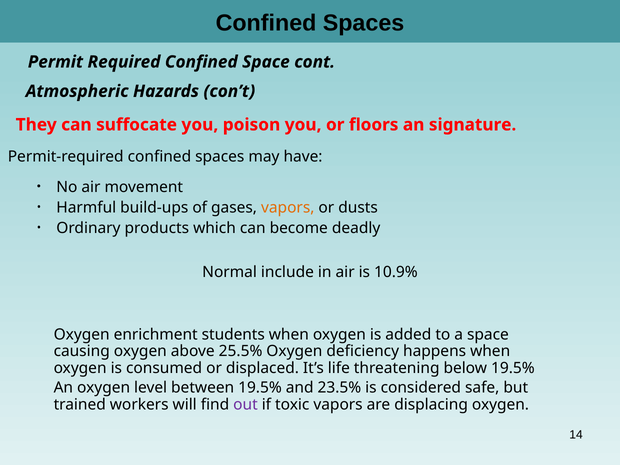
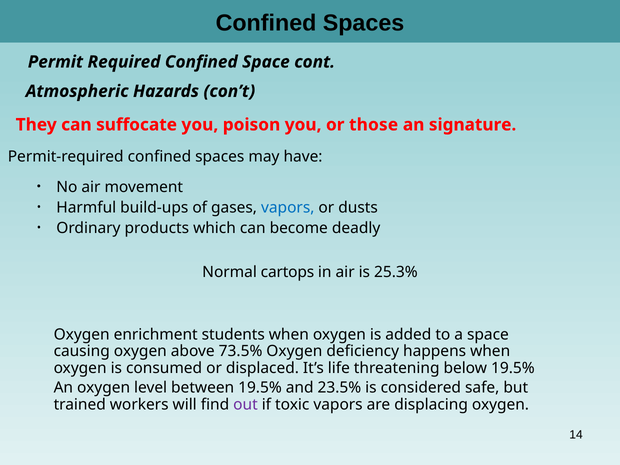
floors: floors -> those
vapors at (288, 208) colour: orange -> blue
include: include -> cartops
10.9%: 10.9% -> 25.3%
25.5%: 25.5% -> 73.5%
